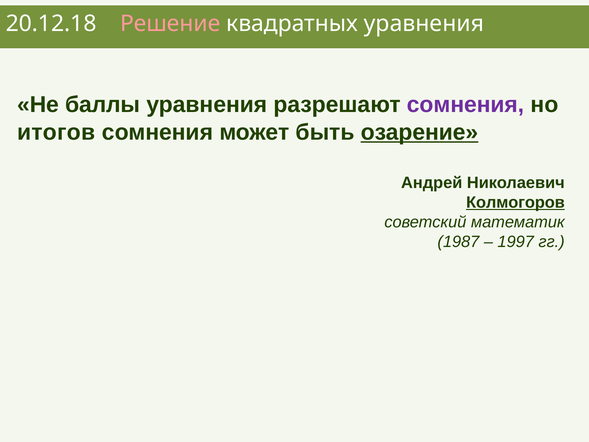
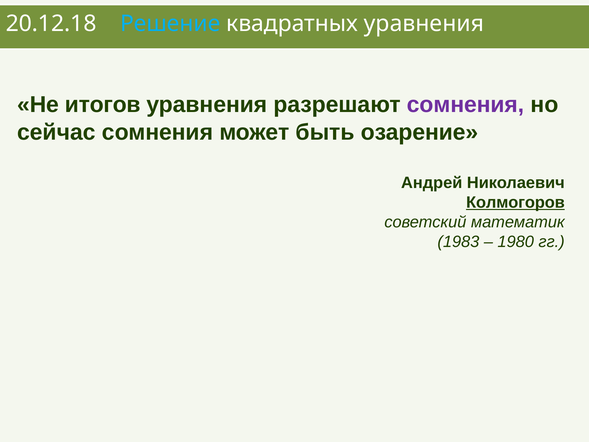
Решение colour: pink -> light blue
баллы: баллы -> итогов
итогов: итогов -> сейчас
озарение underline: present -> none
1987: 1987 -> 1983
1997: 1997 -> 1980
